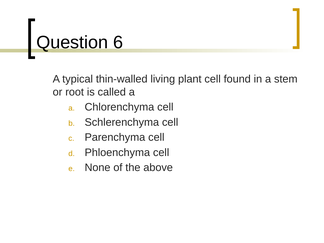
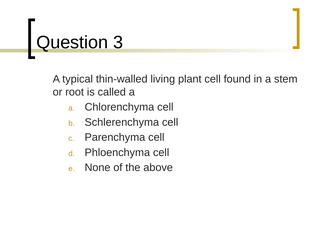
6: 6 -> 3
